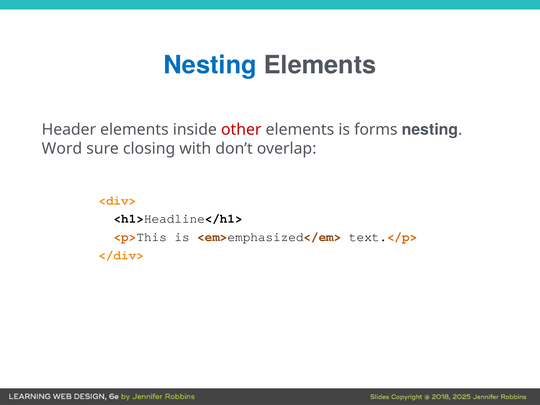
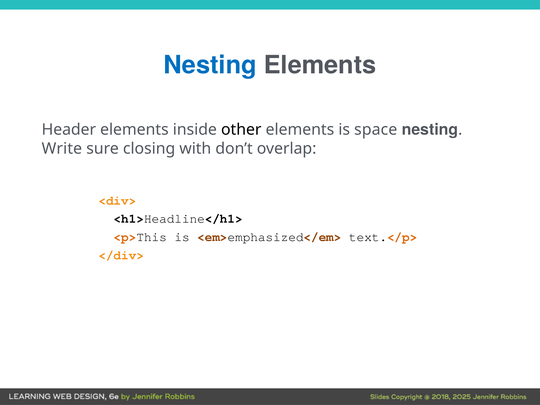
other colour: red -> black
forms: forms -> space
Word: Word -> Write
